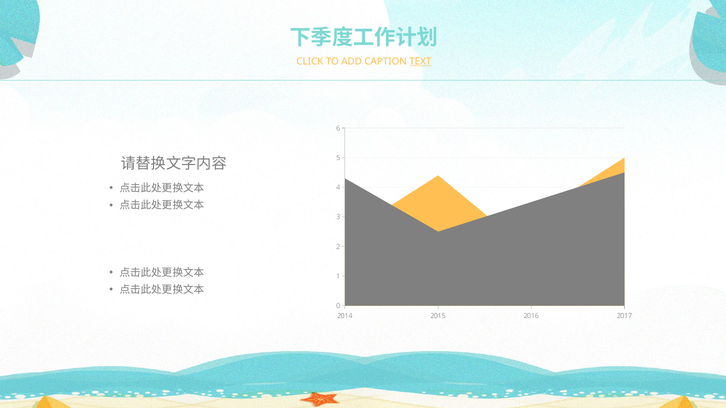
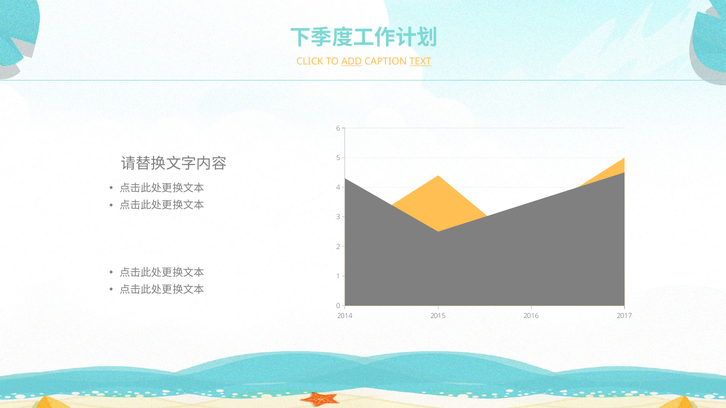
ADD underline: none -> present
